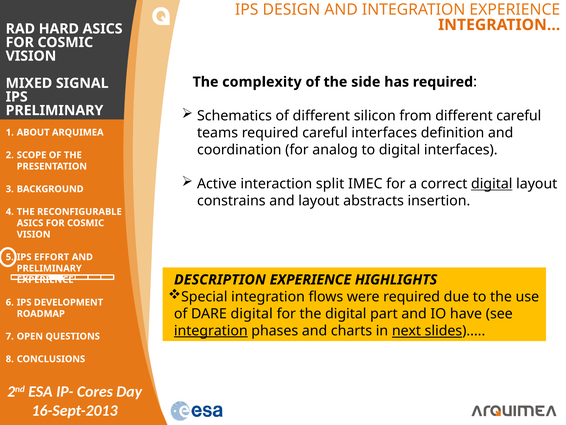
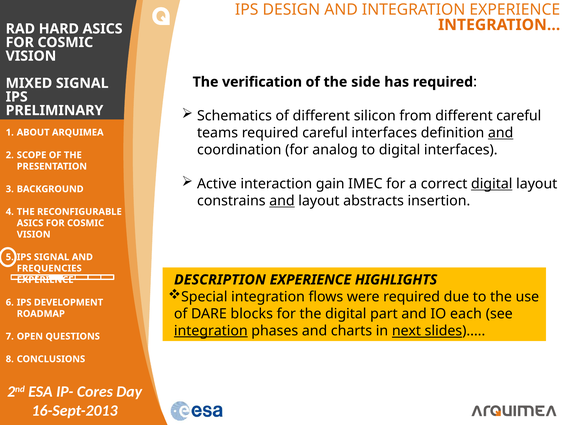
complexity: complexity -> verification
and at (501, 133) underline: none -> present
split: split -> gain
and at (282, 201) underline: none -> present
IPS EFFORT: EFFORT -> SIGNAL
PRELIMINARY at (49, 268): PRELIMINARY -> FREQUENCIES
DARE digital: digital -> blocks
have: have -> each
